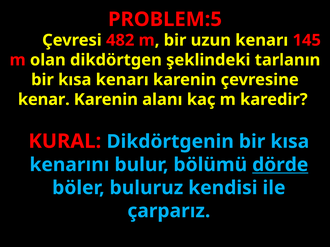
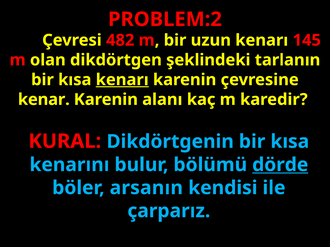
PROBLEM:5: PROBLEM:5 -> PROBLEM:2
kenarı at (122, 80) underline: none -> present
buluruz: buluruz -> arsanın
